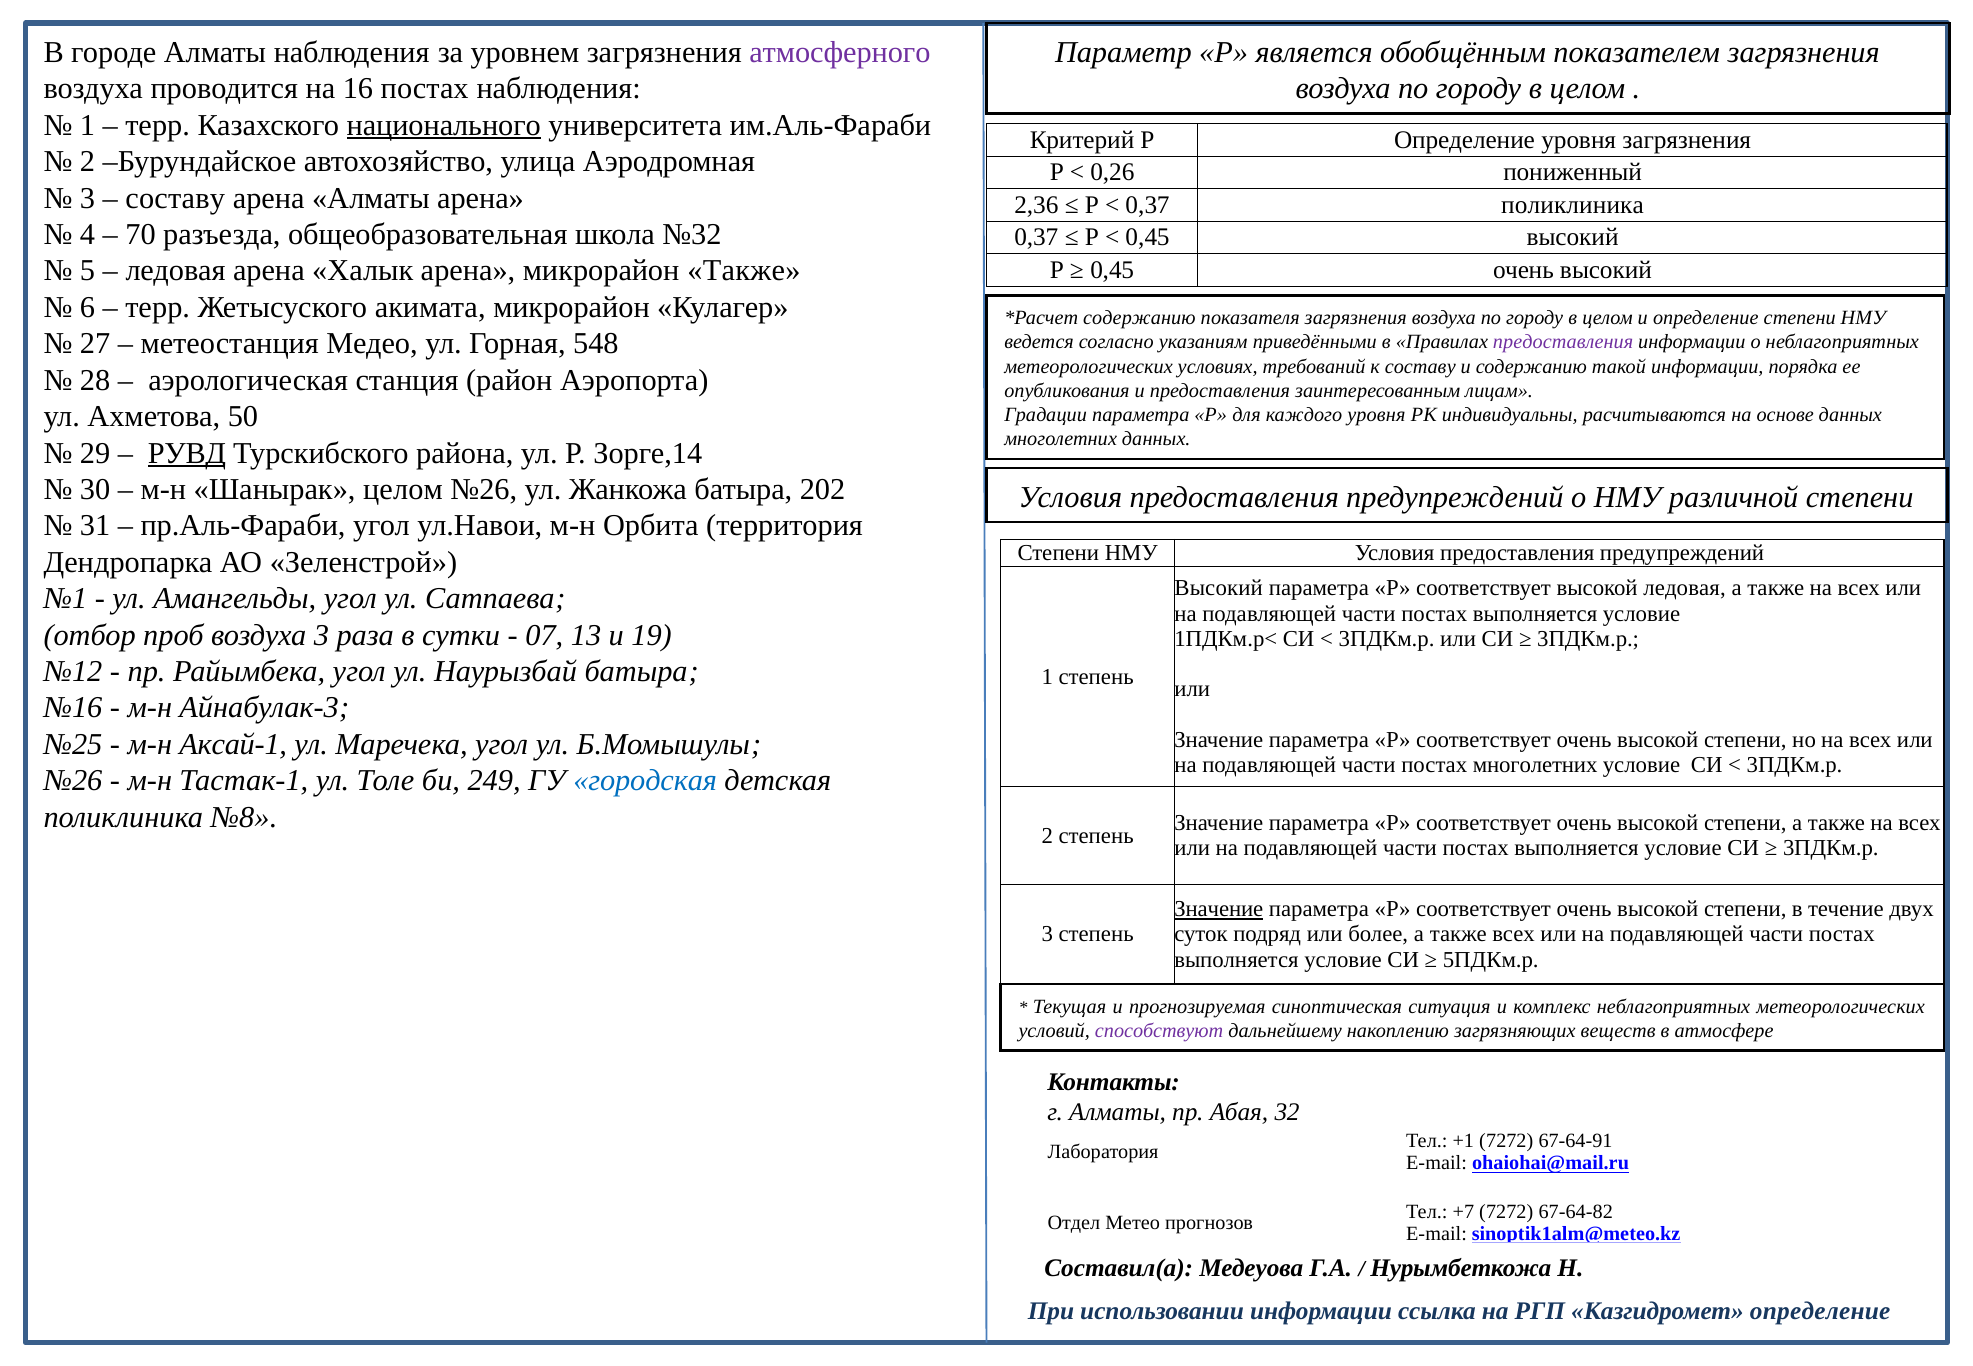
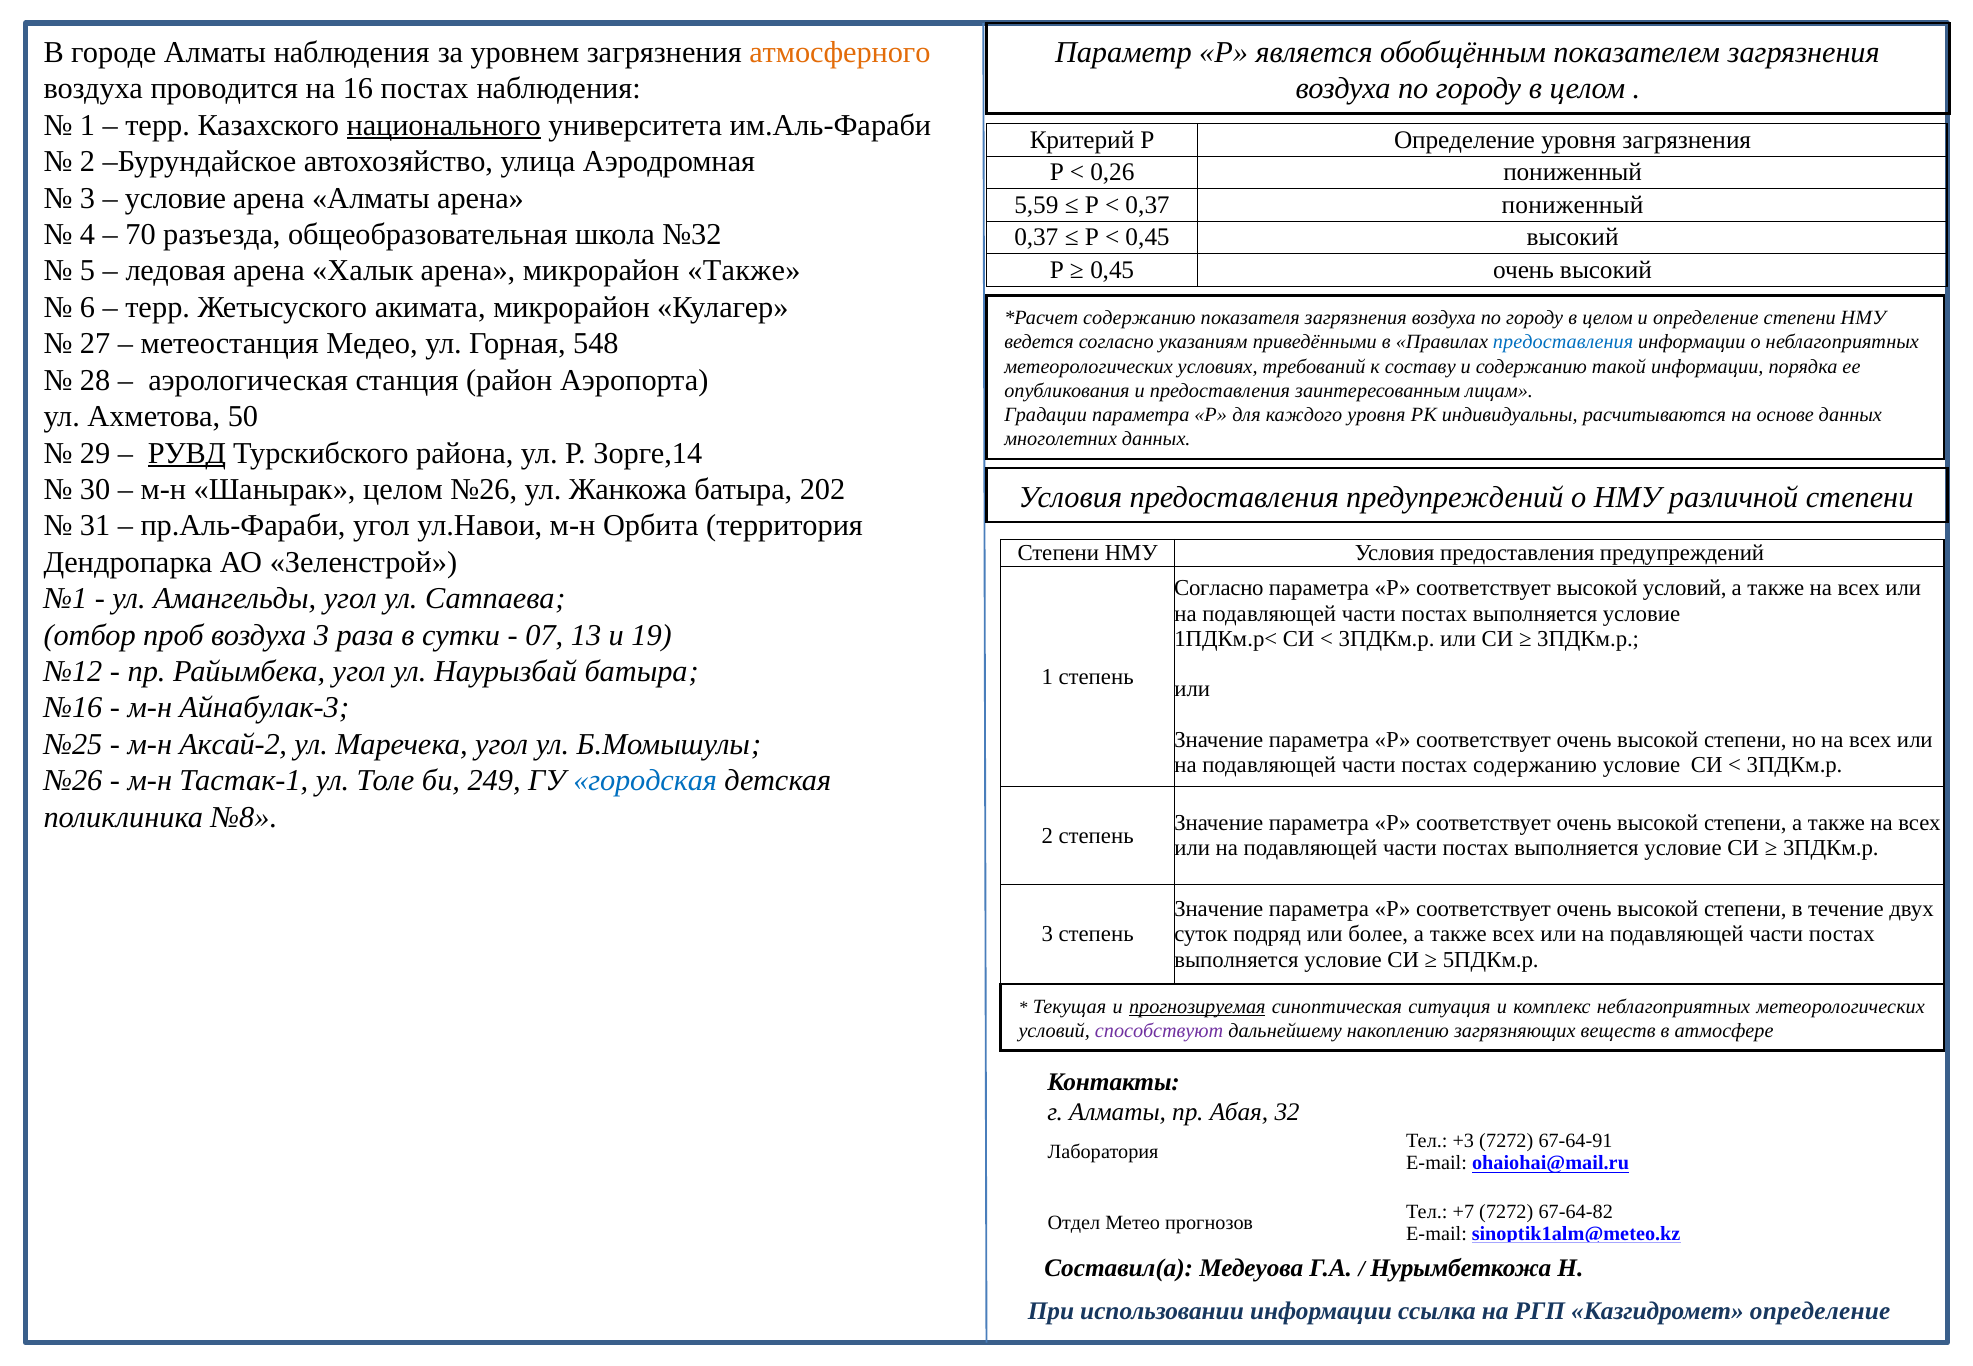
атмосферного colour: purple -> orange
составу at (175, 198): составу -> условие
2,36: 2,36 -> 5,59
0,37 поликлиника: поликлиника -> пониженный
предоставления at (1563, 342) colour: purple -> blue
Высокий at (1219, 588): Высокий -> Согласно
высокой ледовая: ледовая -> условий
Аксай-1: Аксай-1 -> Аксай-2
постах многолетних: многолетних -> содержанию
Значение at (1219, 909) underline: present -> none
прогнозируемая underline: none -> present
+1: +1 -> +3
